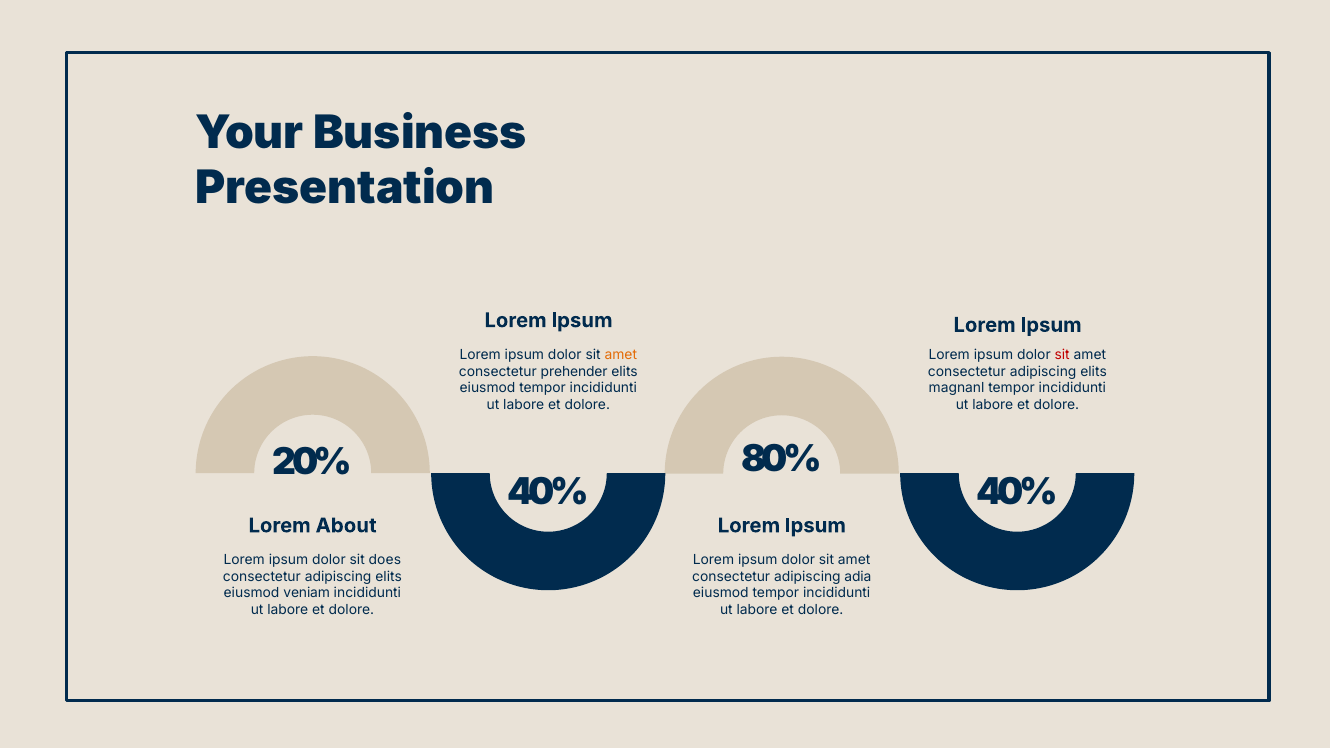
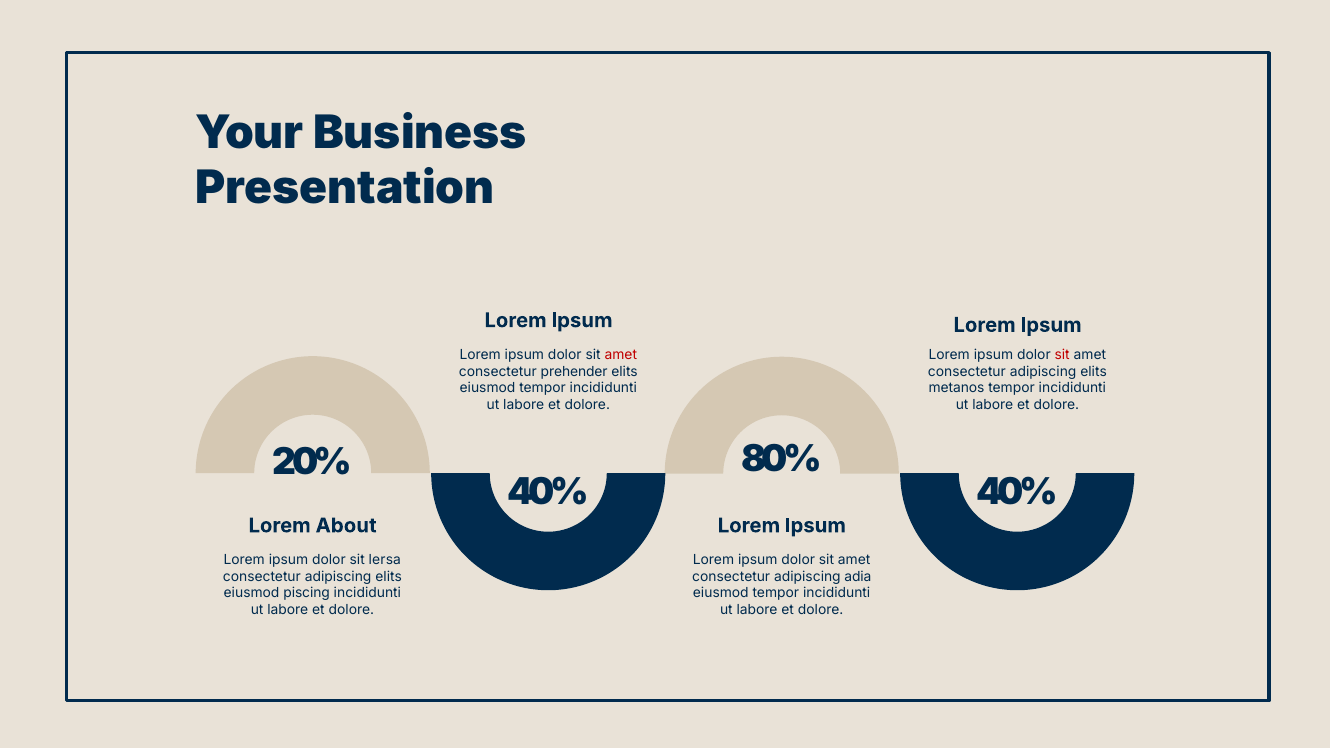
amet at (621, 355) colour: orange -> red
magnanl: magnanl -> metanos
does: does -> lersa
veniam: veniam -> piscing
